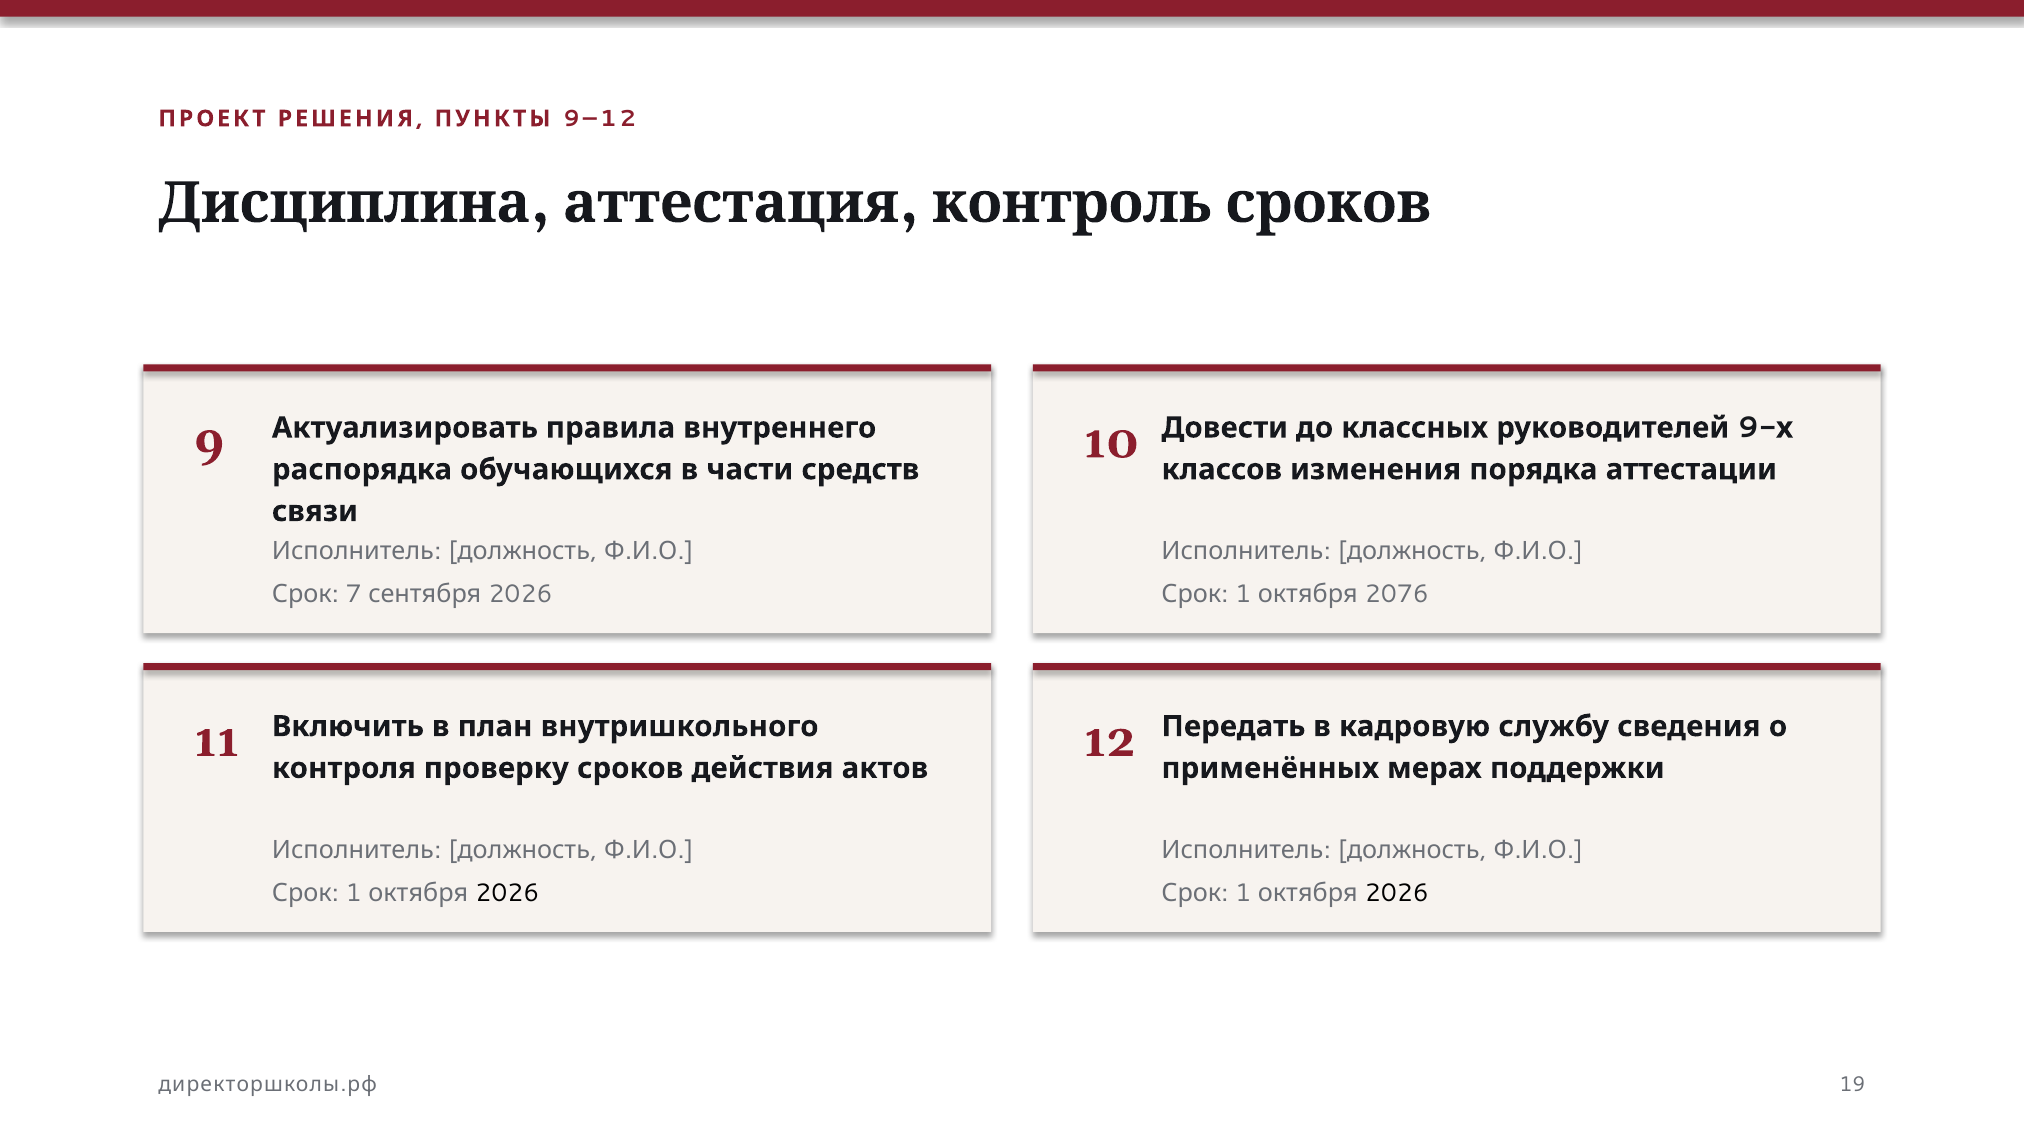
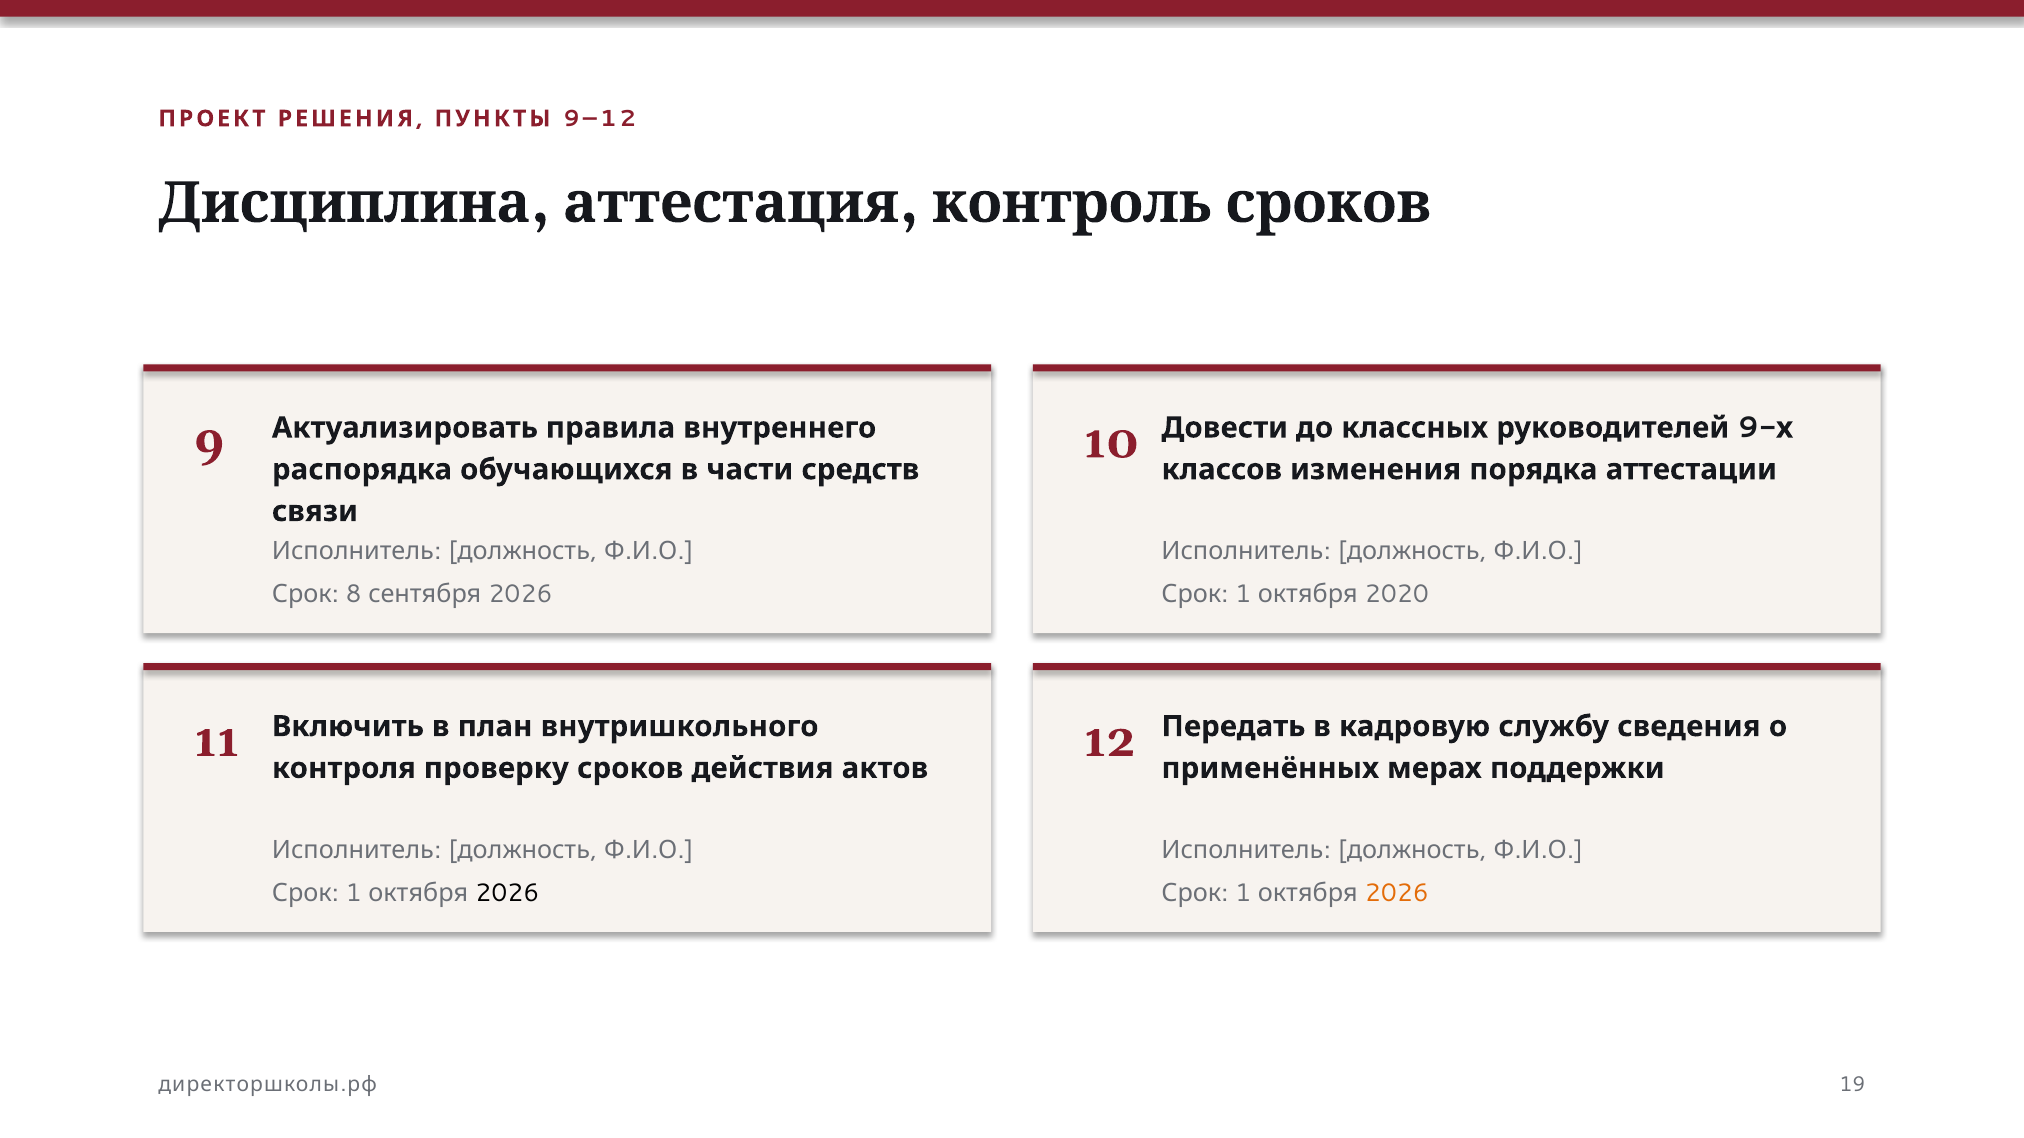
7: 7 -> 8
2076: 2076 -> 2020
2026 at (1397, 893) colour: black -> orange
